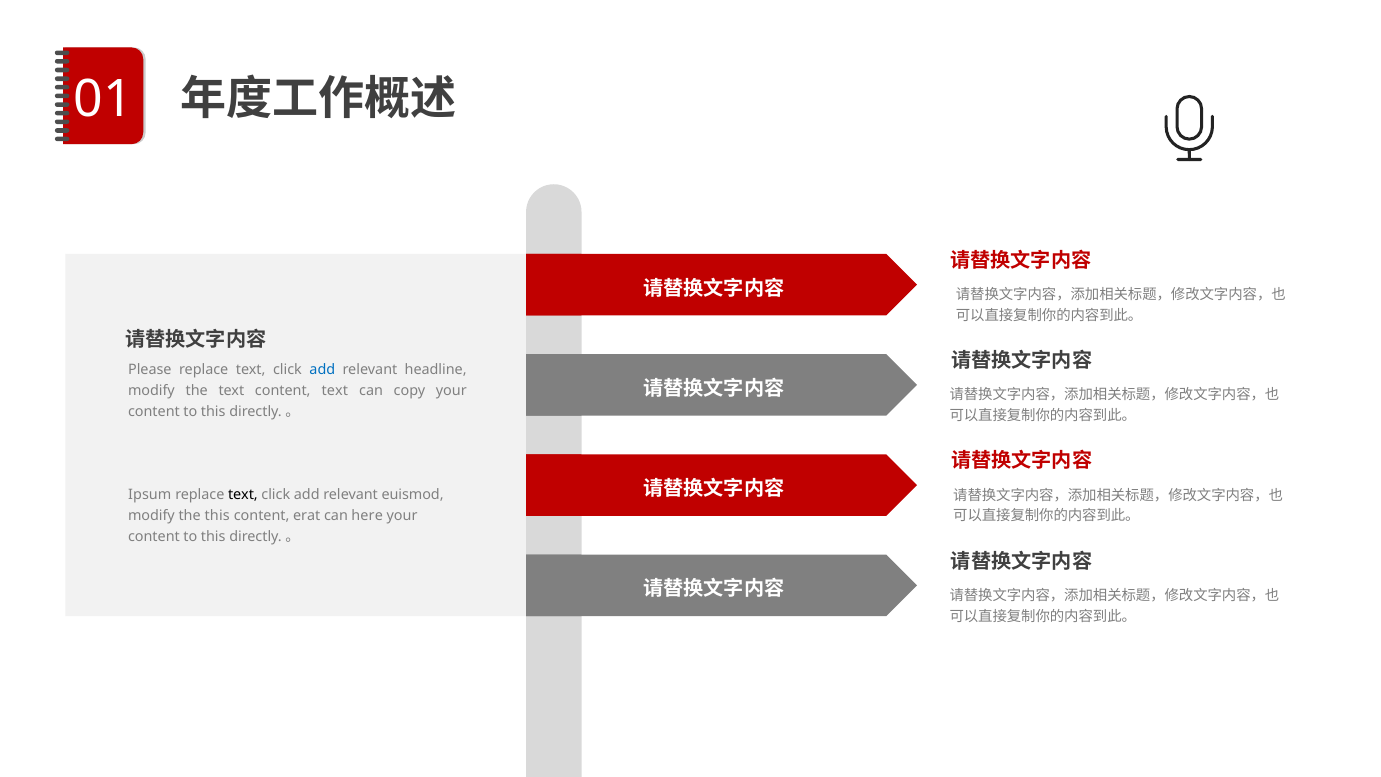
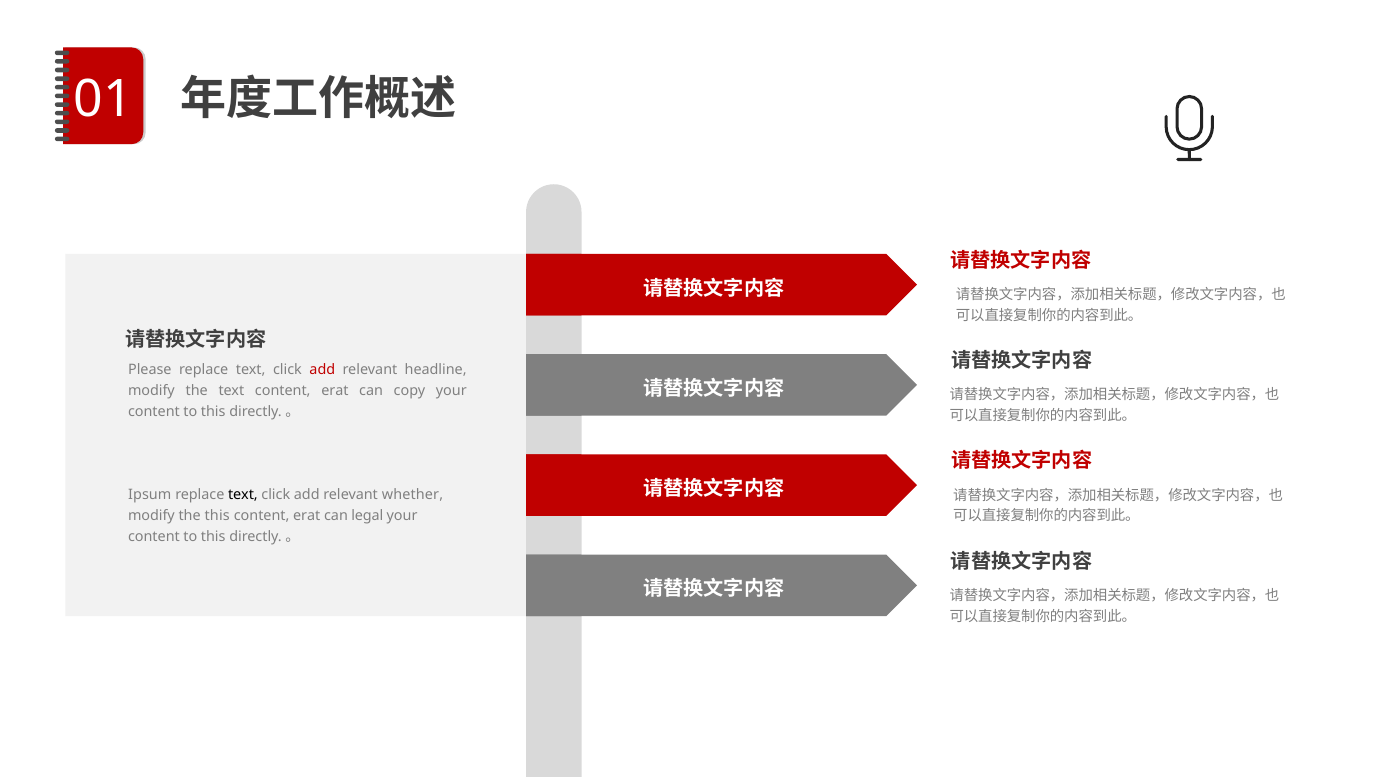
add at (322, 370) colour: blue -> red
text content text: text -> erat
euismod: euismod -> whether
here: here -> legal
